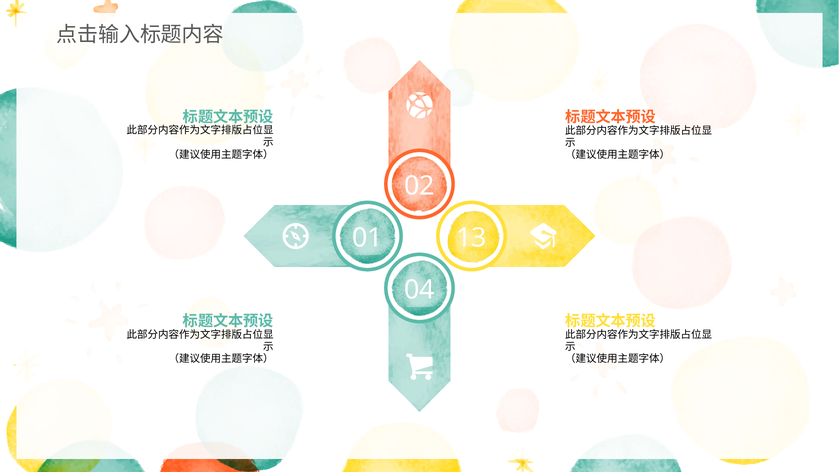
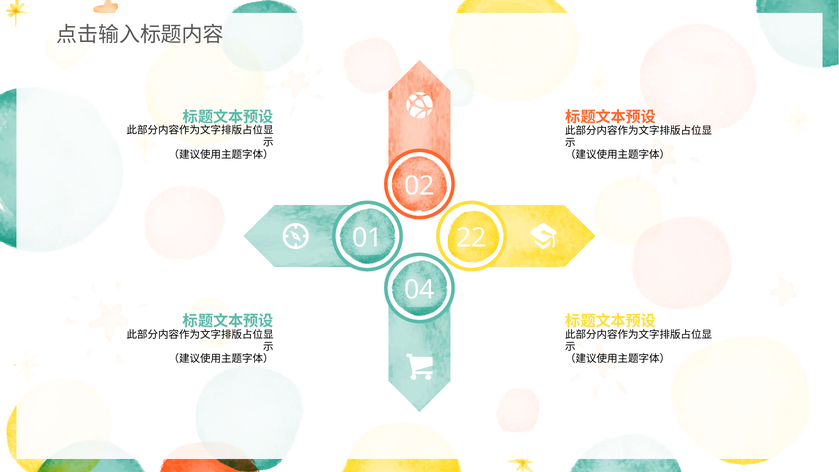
13: 13 -> 22
